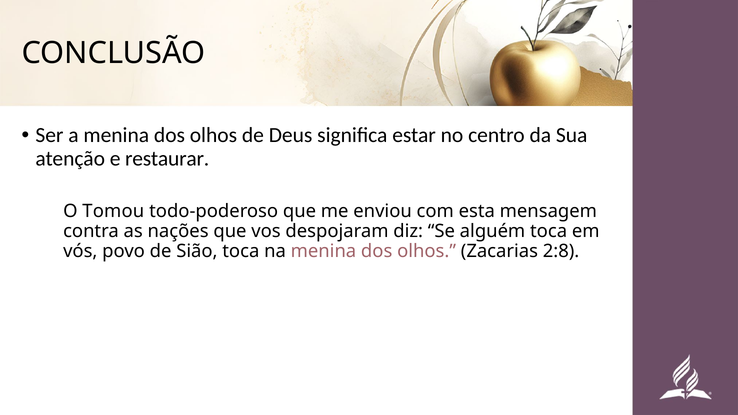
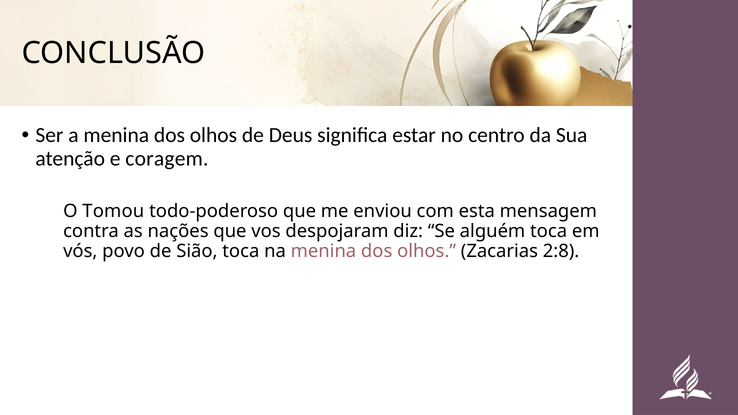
restaurar: restaurar -> coragem
